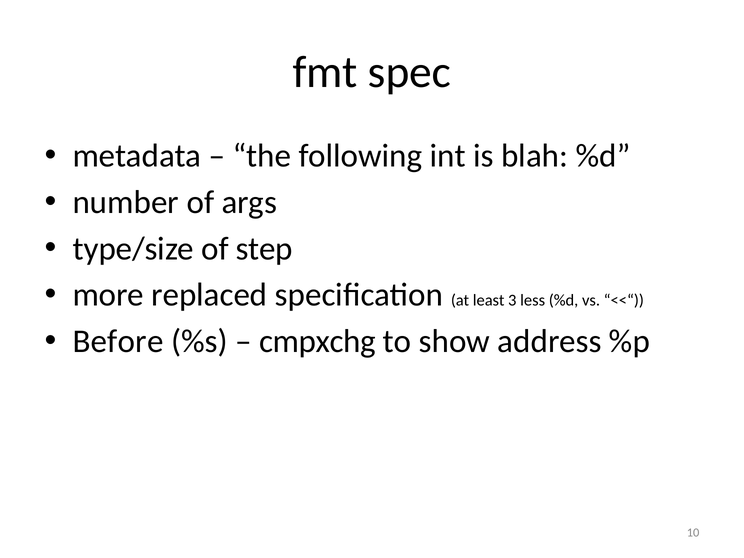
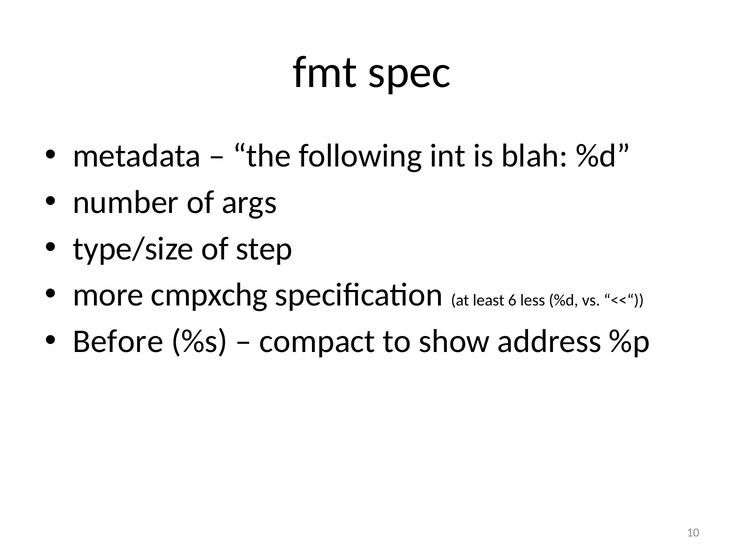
replaced: replaced -> cmpxchg
3: 3 -> 6
cmpxchg: cmpxchg -> compact
